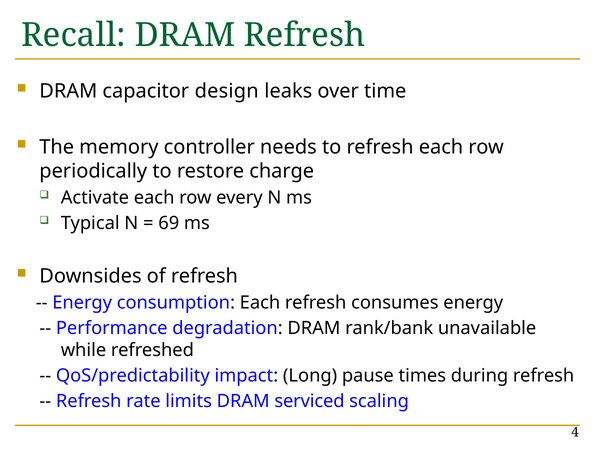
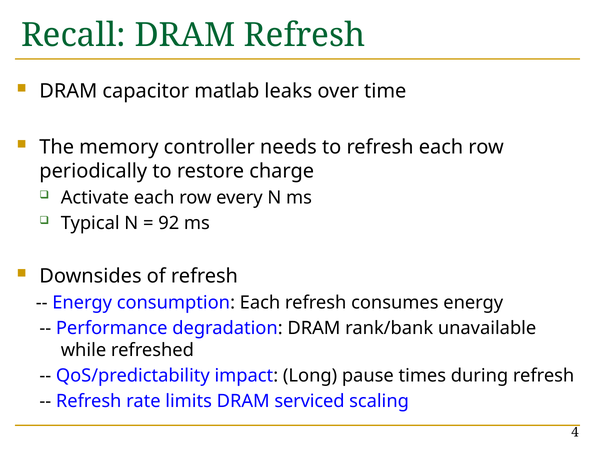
design: design -> matlab
69: 69 -> 92
